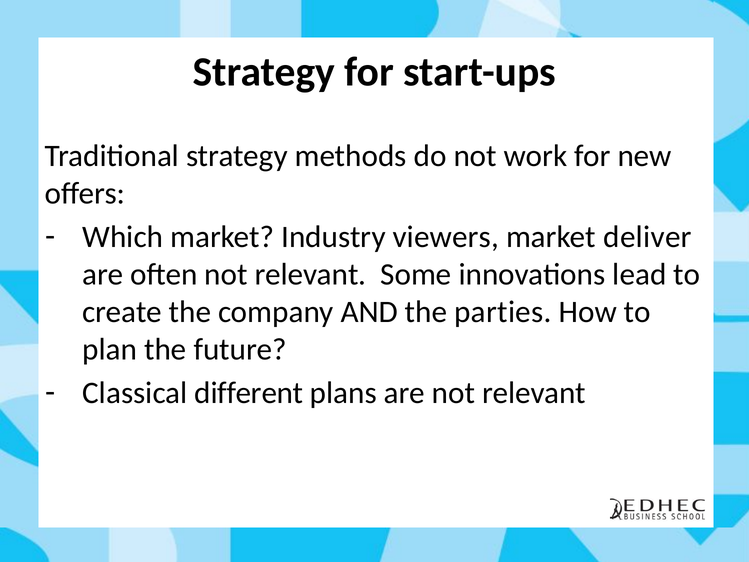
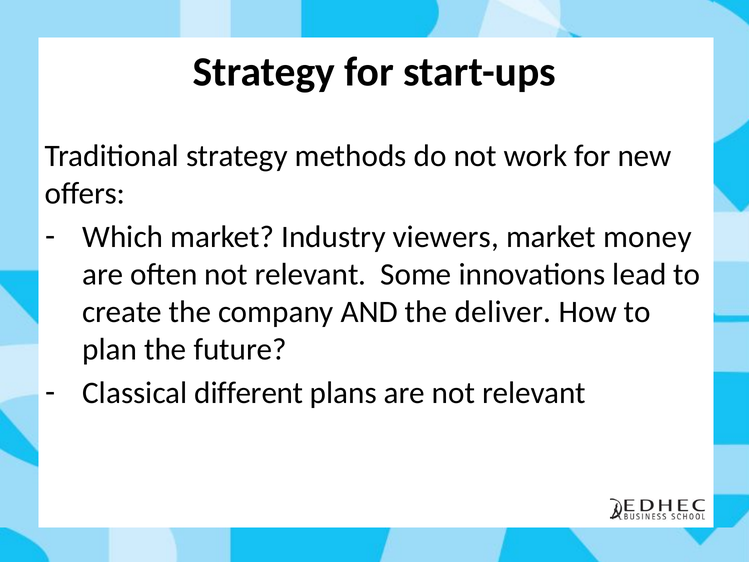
deliver: deliver -> money
parties: parties -> deliver
